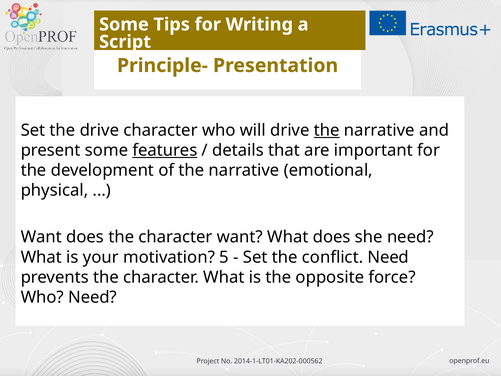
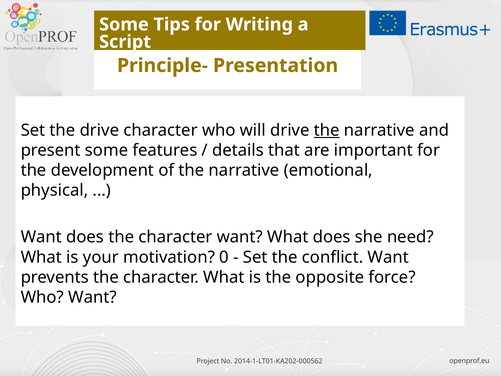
features underline: present -> none
5: 5 -> 0
conflict Need: Need -> Want
Who Need: Need -> Want
